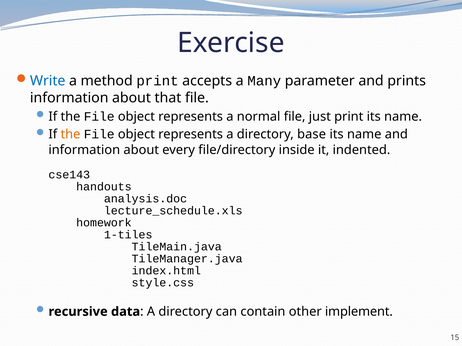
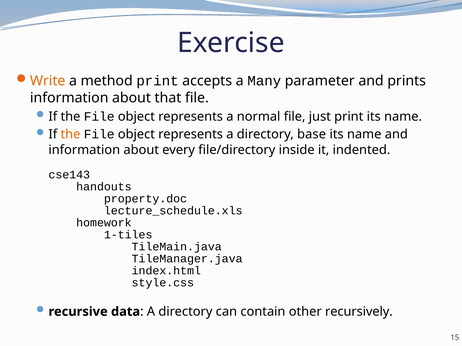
Write colour: blue -> orange
analysis.doc: analysis.doc -> property.doc
implement: implement -> recursively
